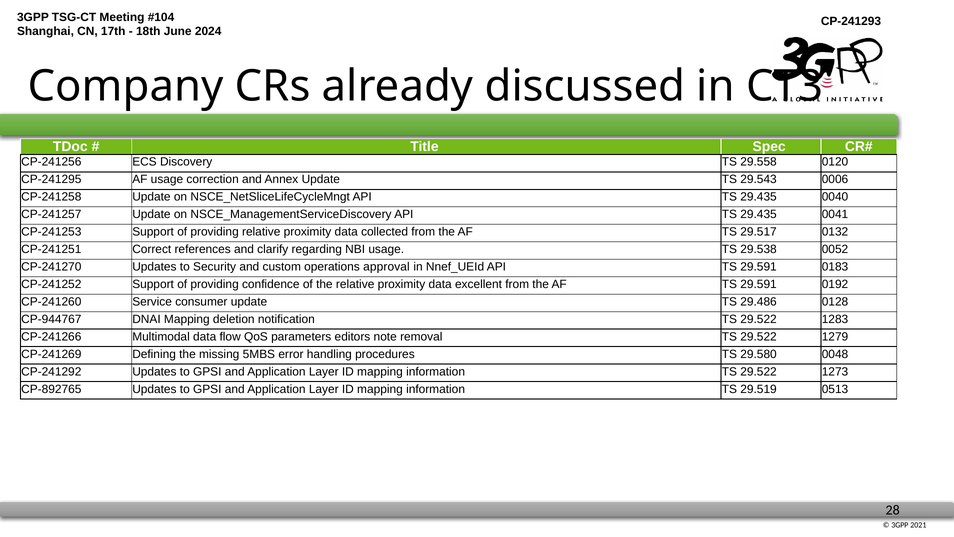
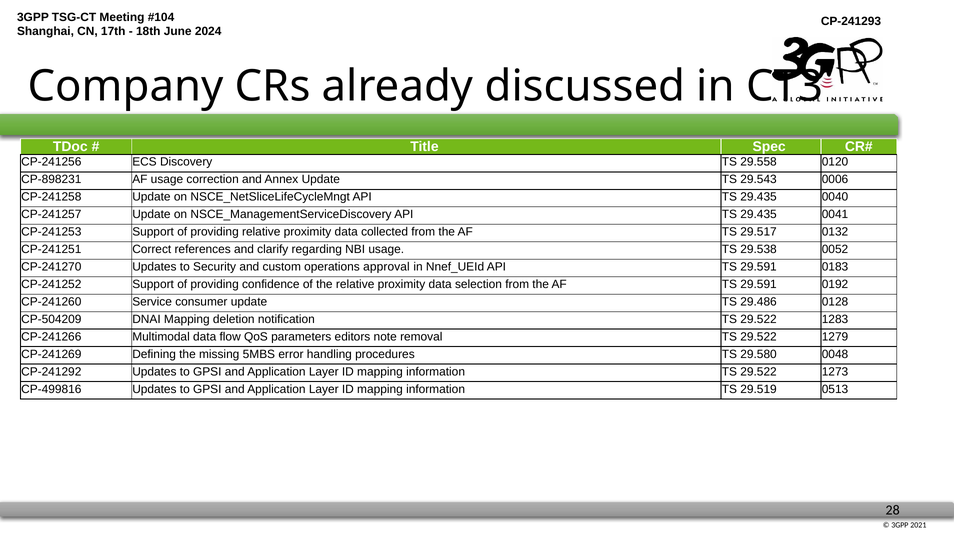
CP-241295: CP-241295 -> CP-898231
excellent: excellent -> selection
CP-944767: CP-944767 -> CP-504209
CP-892765: CP-892765 -> CP-499816
